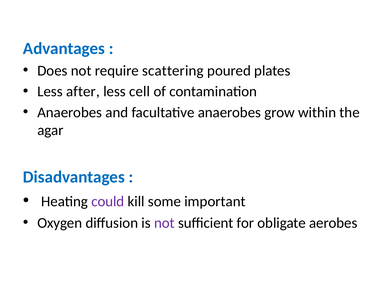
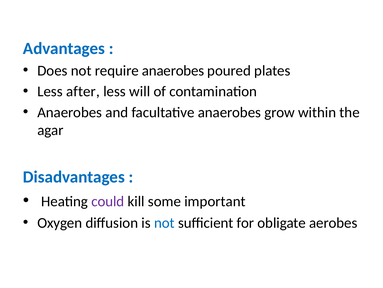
require scattering: scattering -> anaerobes
cell: cell -> will
not at (164, 222) colour: purple -> blue
